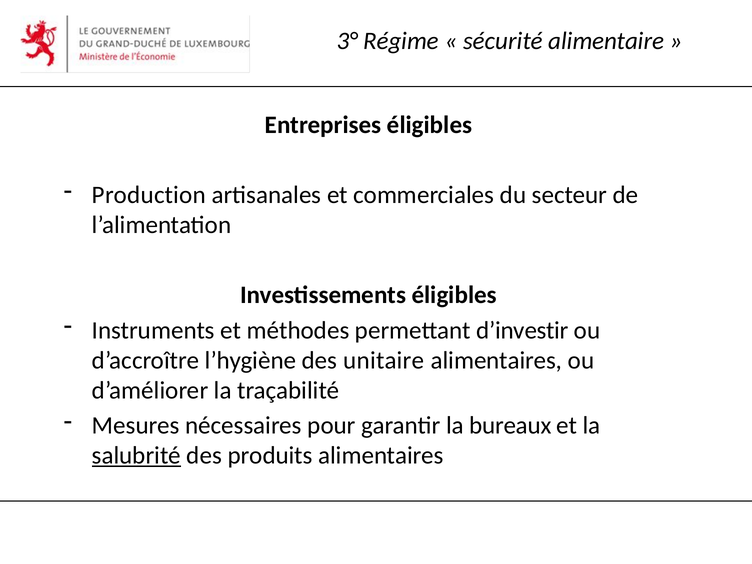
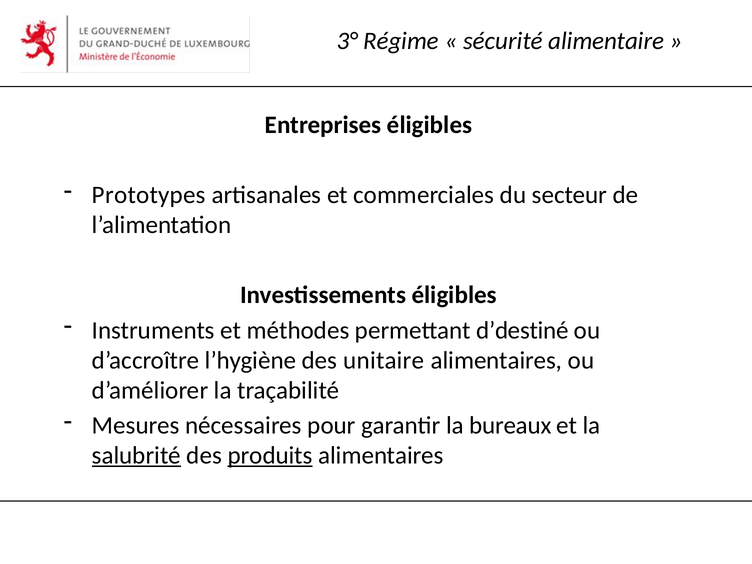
Production: Production -> Prototypes
d’investir: d’investir -> d’destiné
produits underline: none -> present
